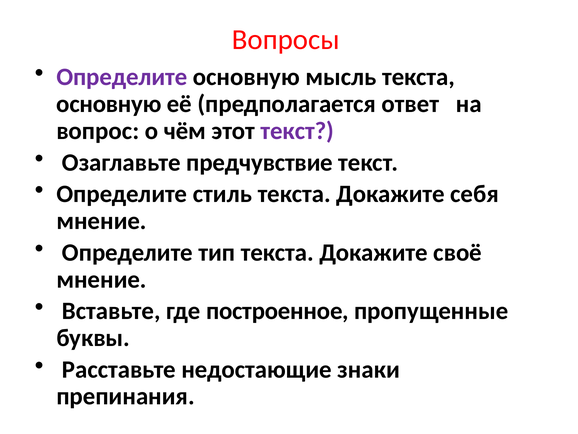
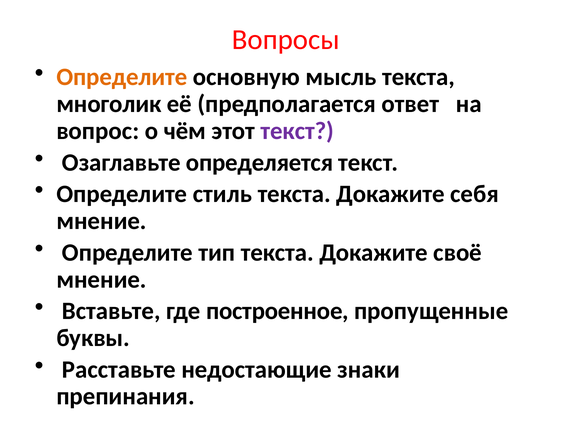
Определите at (122, 77) colour: purple -> orange
основную at (109, 104): основную -> многолик
предчувствие: предчувствие -> определяется
